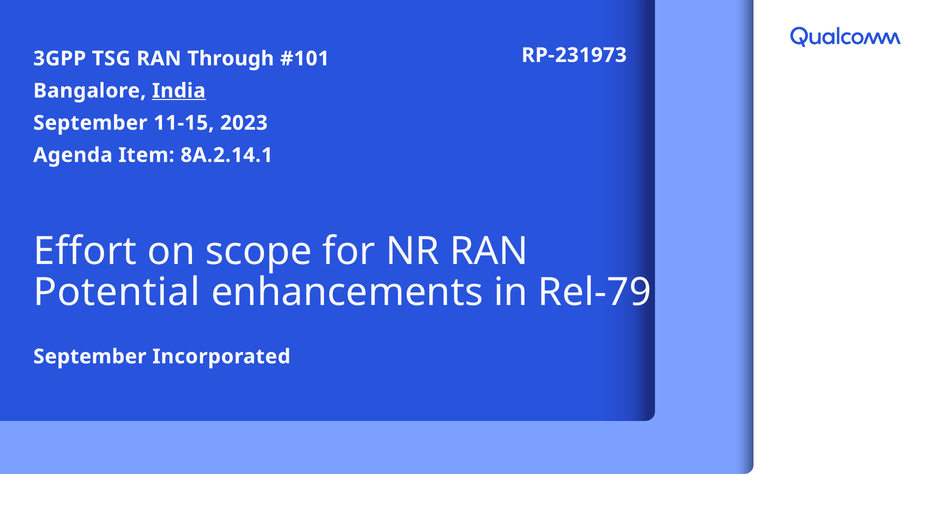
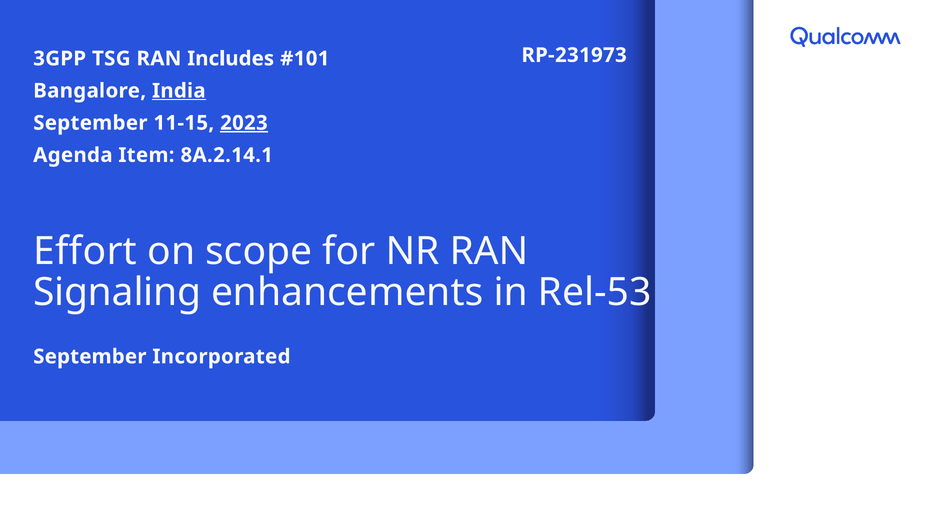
Through: Through -> Includes
2023 underline: none -> present
Potential: Potential -> Signaling
Rel-79: Rel-79 -> Rel-53
